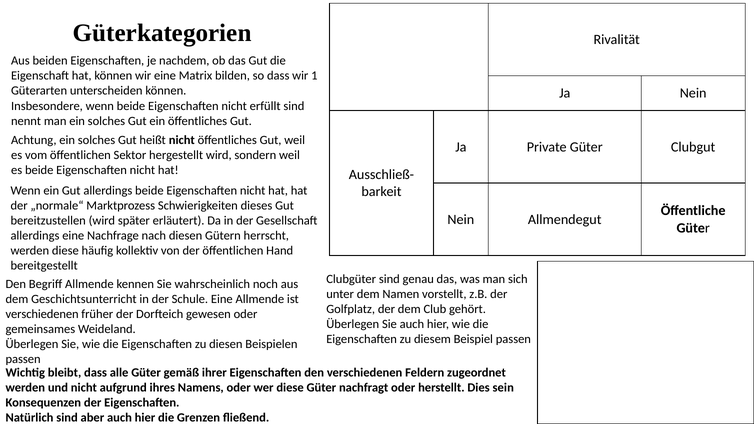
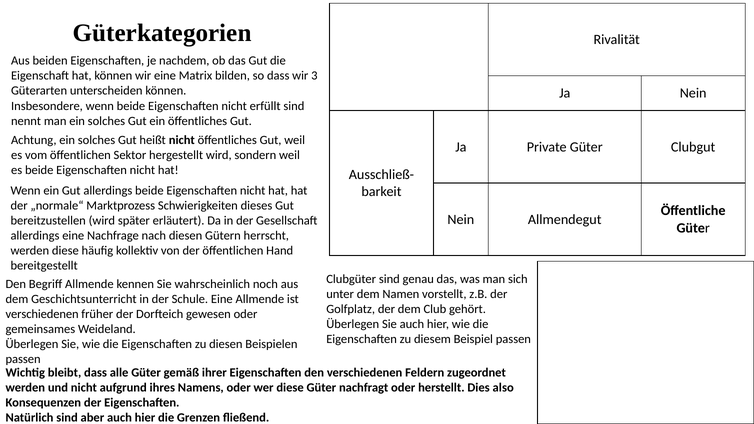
1: 1 -> 3
sein: sein -> also
